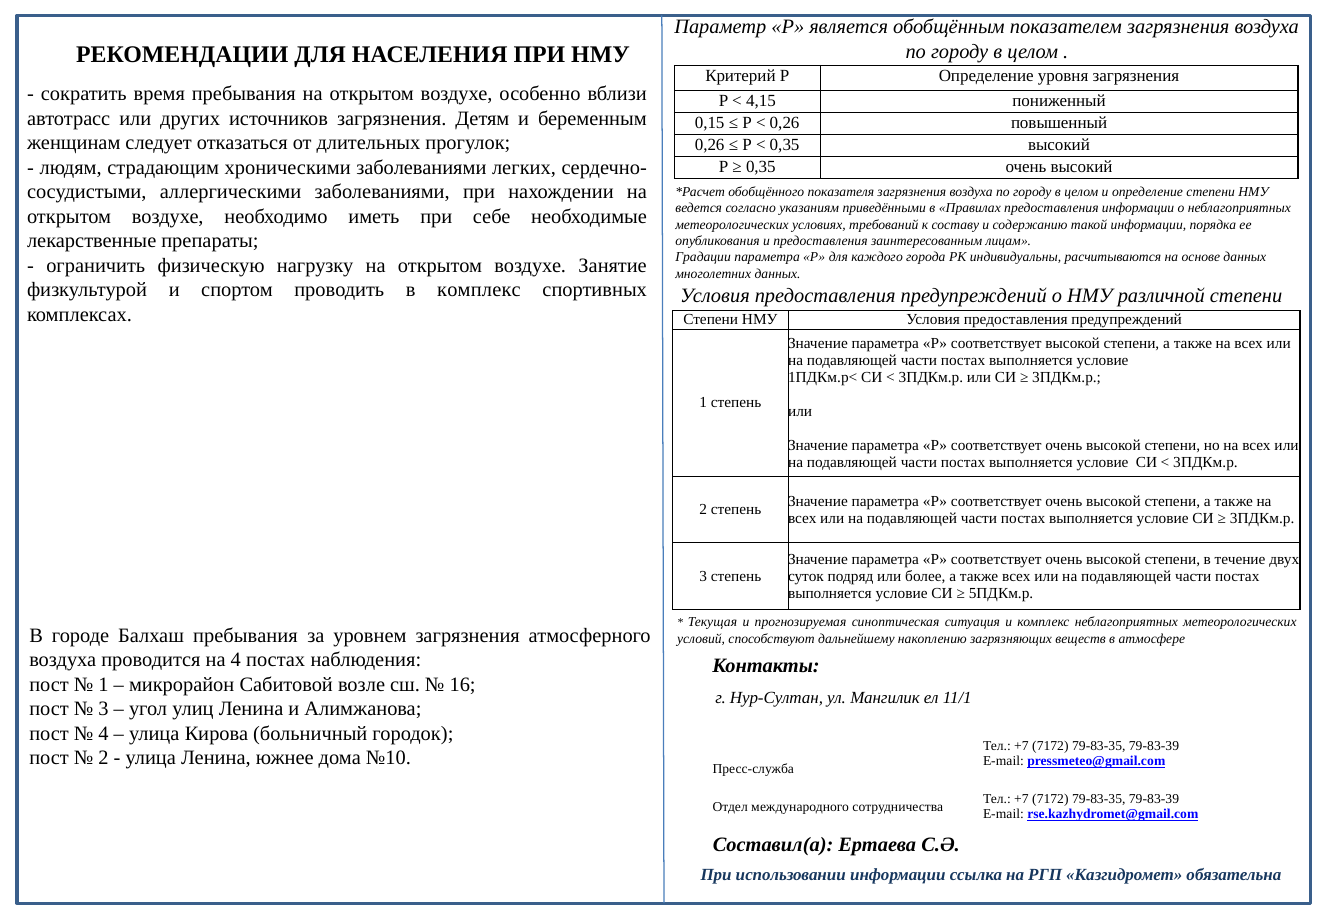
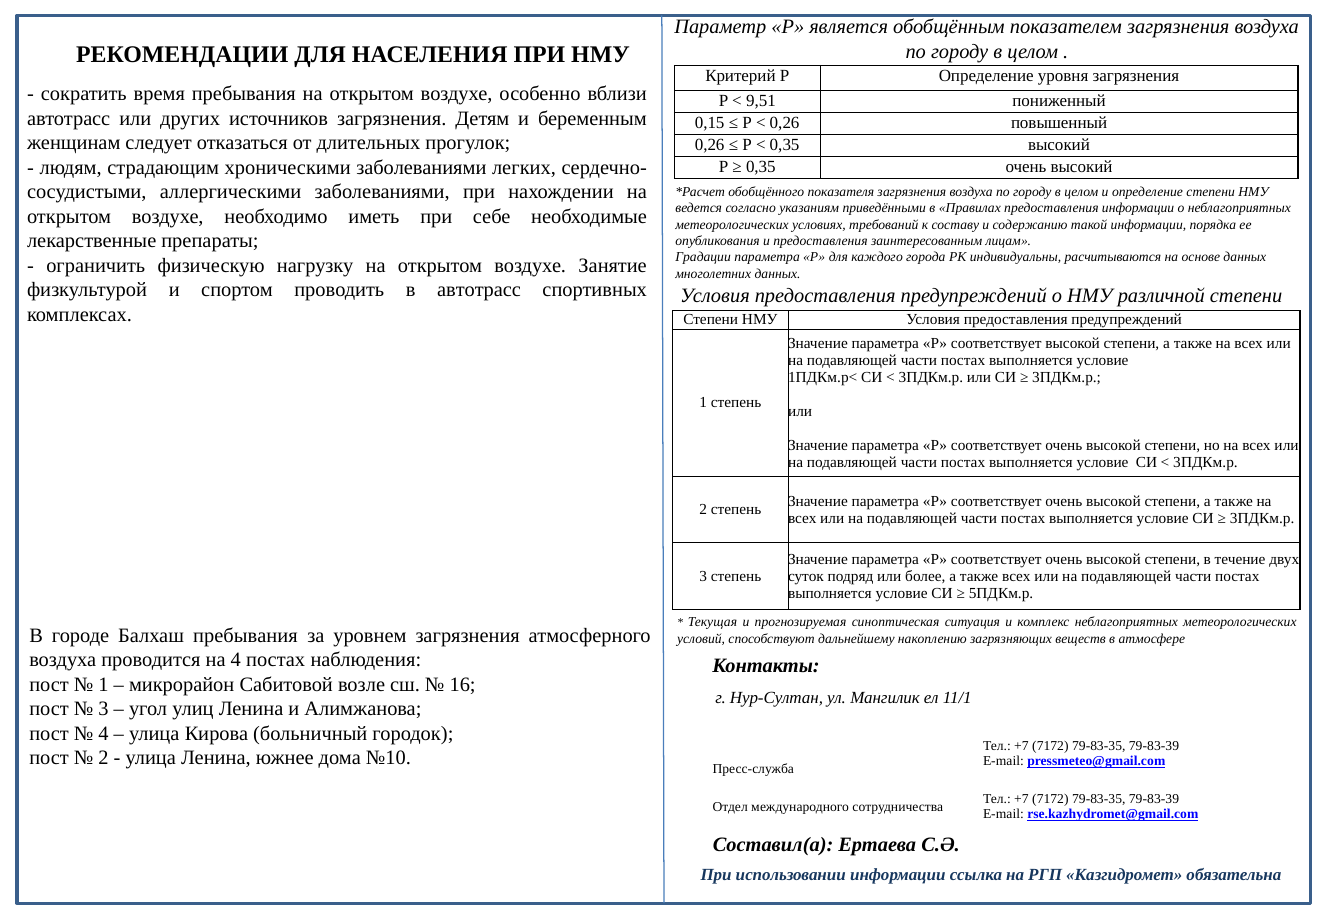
4,15: 4,15 -> 9,51
в комплекс: комплекс -> автотрасс
